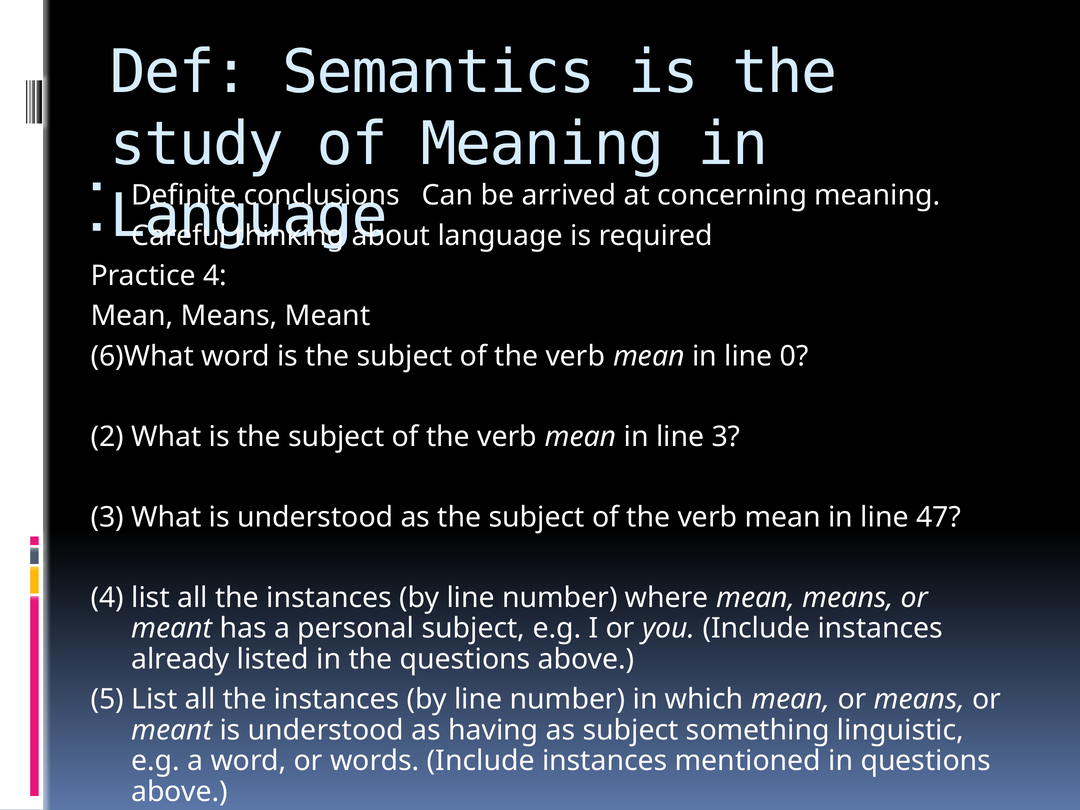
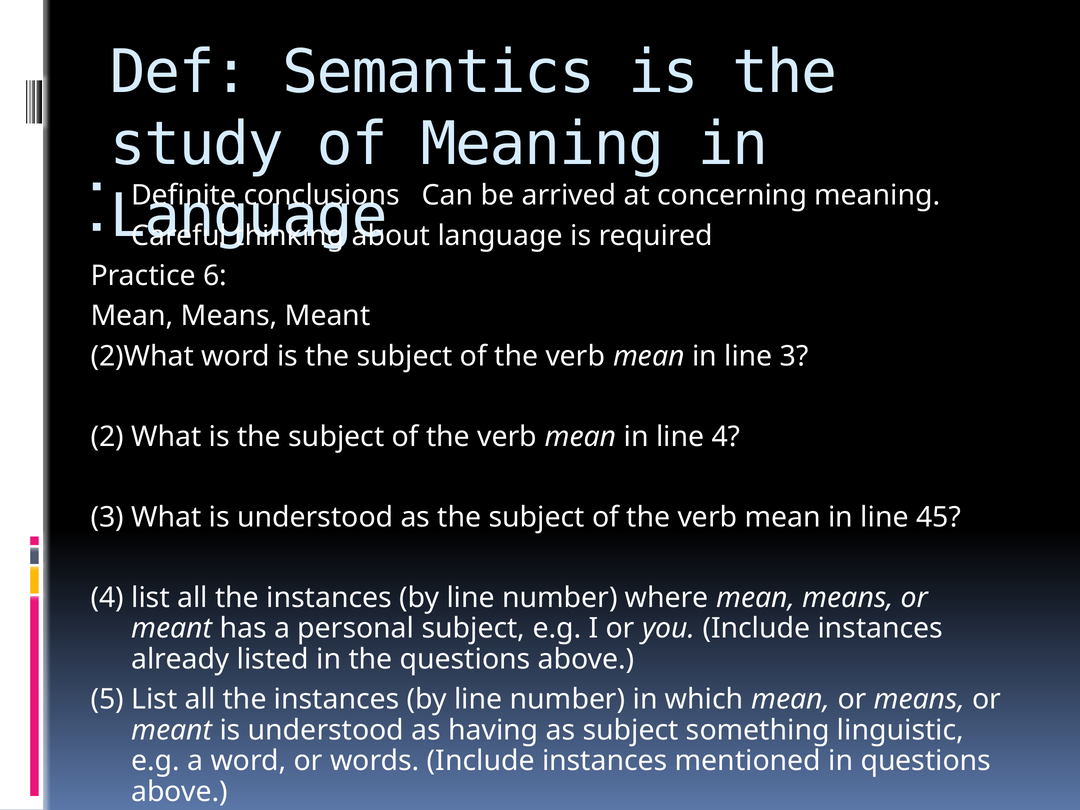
Practice 4: 4 -> 6
6)What: 6)What -> 2)What
line 0: 0 -> 3
line 3: 3 -> 4
47: 47 -> 45
